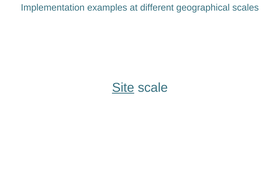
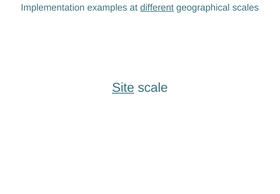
different underline: none -> present
